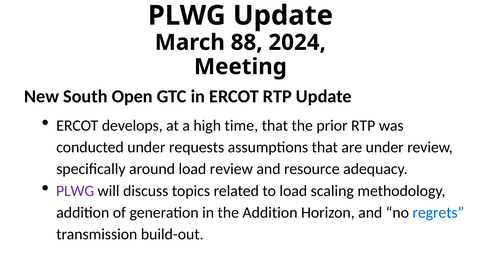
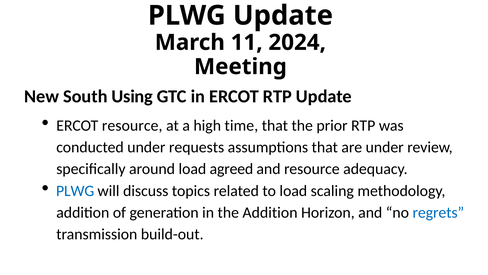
88: 88 -> 11
Open: Open -> Using
ERCOT develops: develops -> resource
load review: review -> agreed
PLWG at (75, 190) colour: purple -> blue
